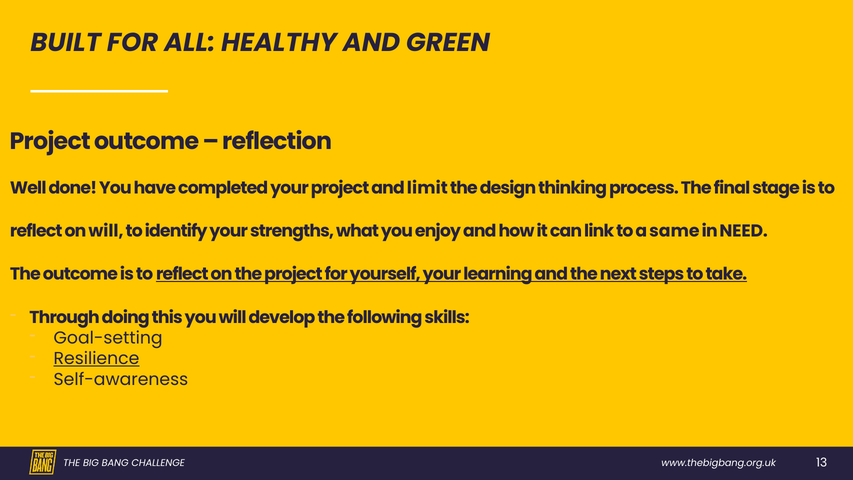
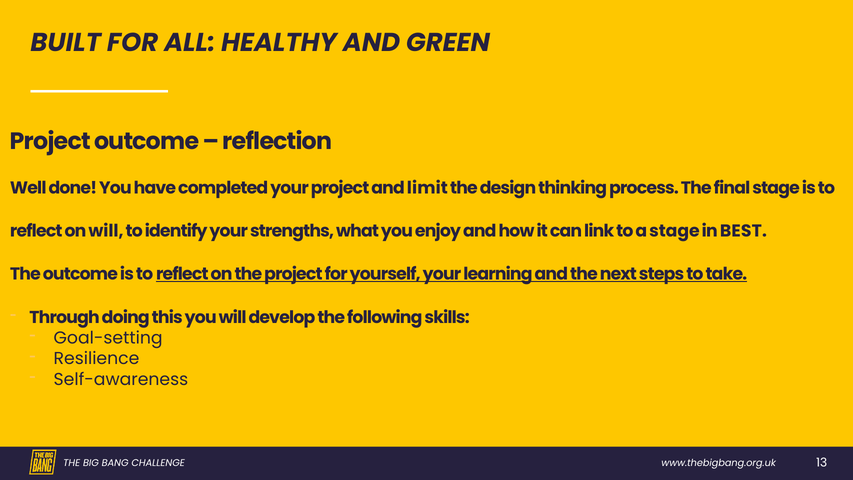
a same: same -> stage
NEED: NEED -> BEST
Resilience underline: present -> none
